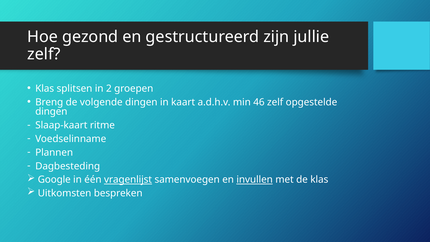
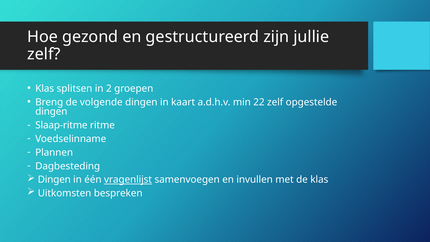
46: 46 -> 22
Slaap-kaart: Slaap-kaart -> Slaap-ritme
Google at (54, 180): Google -> Dingen
invullen underline: present -> none
